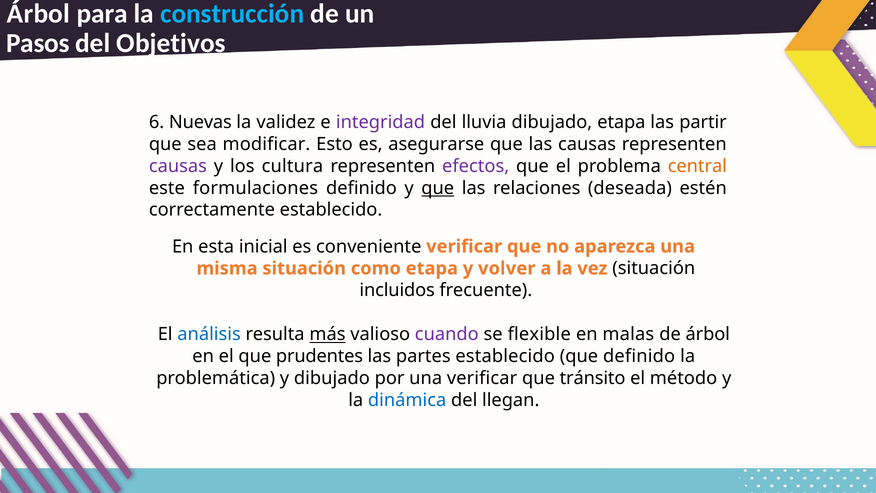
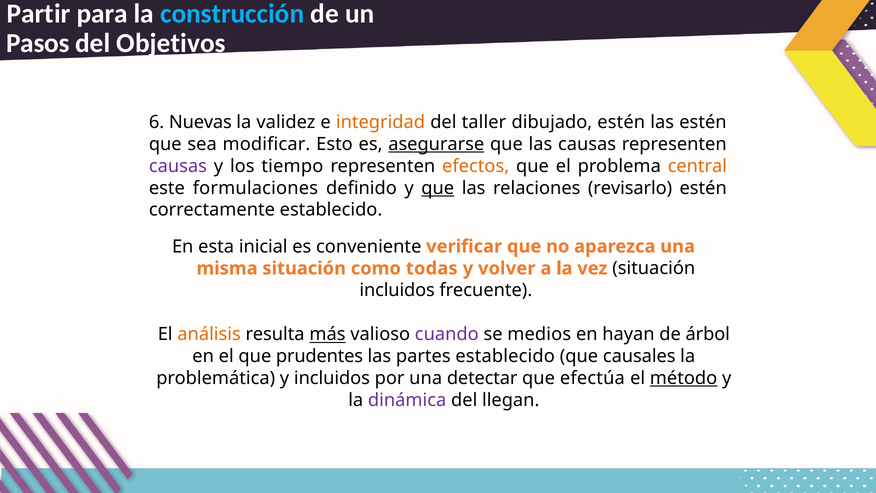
Árbol at (38, 14): Árbol -> Partir
integridad colour: purple -> orange
lluvia: lluvia -> taller
dibujado etapa: etapa -> estén
las partir: partir -> estén
asegurarse underline: none -> present
cultura: cultura -> tiempo
efectos colour: purple -> orange
deseada: deseada -> revisarlo
como etapa: etapa -> todas
análisis colour: blue -> orange
flexible: flexible -> medios
malas: malas -> hayan
que definido: definido -> causales
y dibujado: dibujado -> incluidos
una verificar: verificar -> detectar
tránsito: tránsito -> efectúa
método underline: none -> present
dinámica colour: blue -> purple
